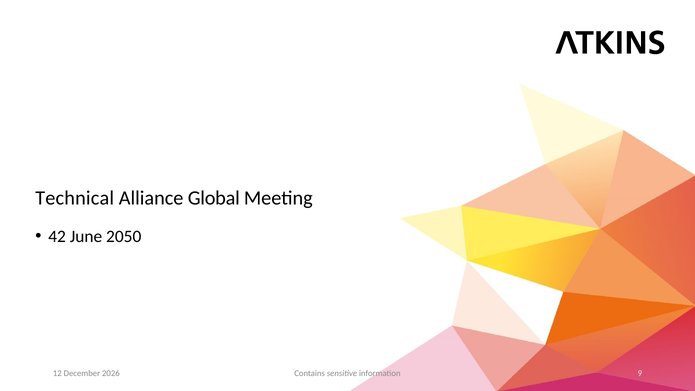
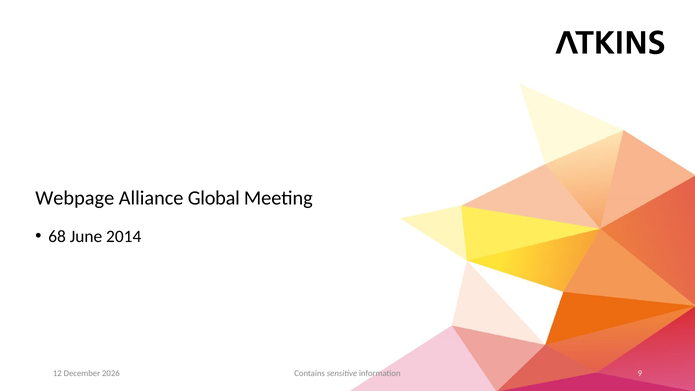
Technical: Technical -> Webpage
42: 42 -> 68
2050: 2050 -> 2014
